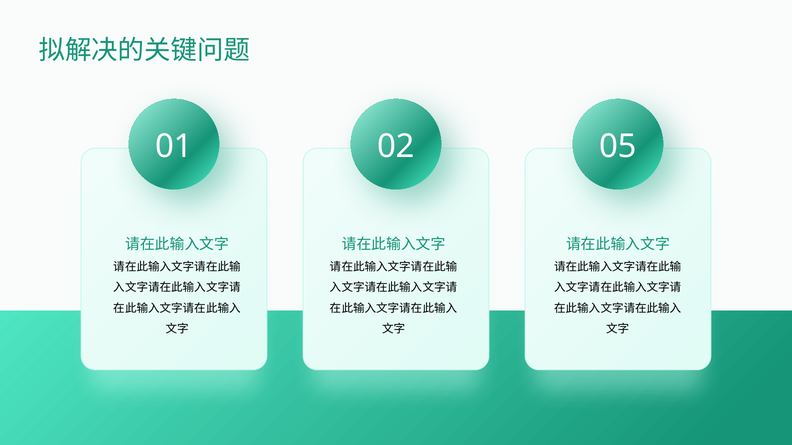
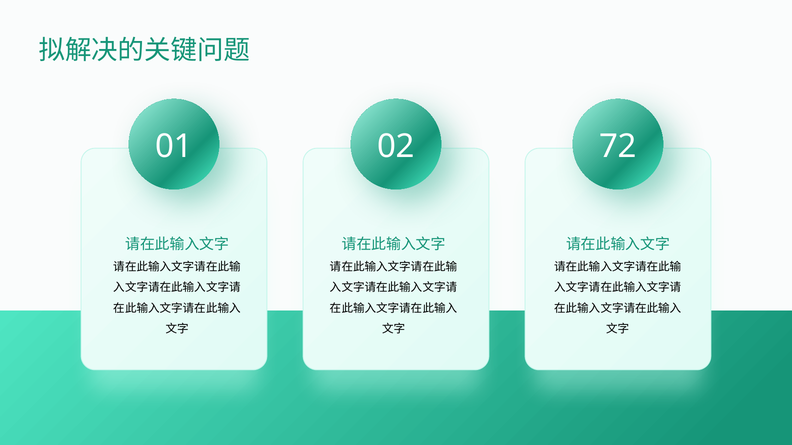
05: 05 -> 72
